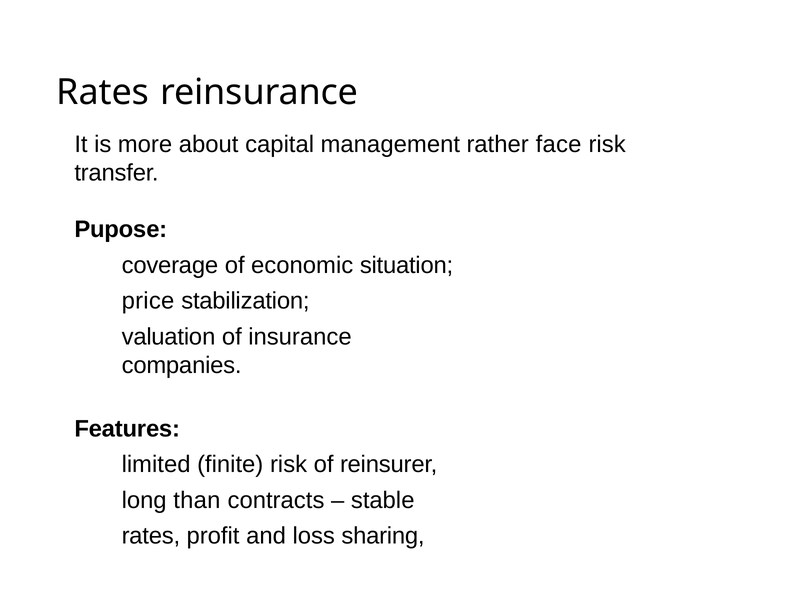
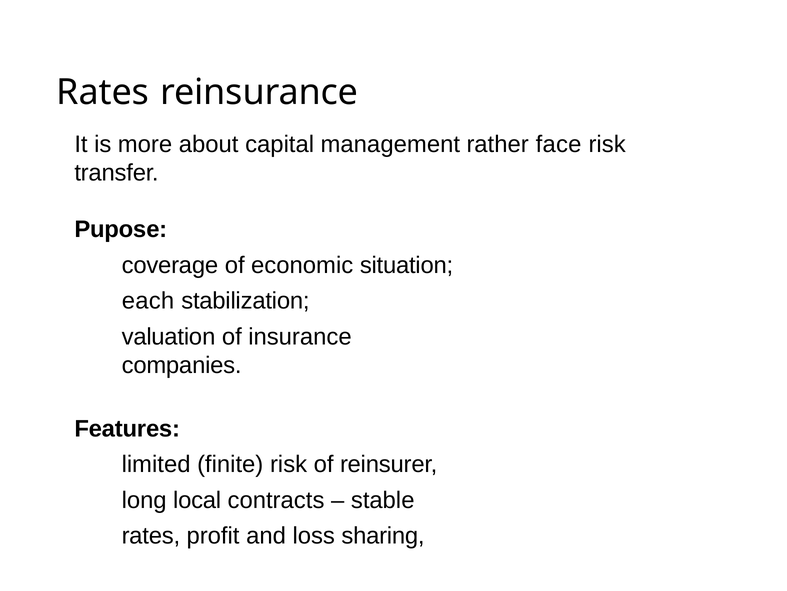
price: price -> each
than: than -> local
